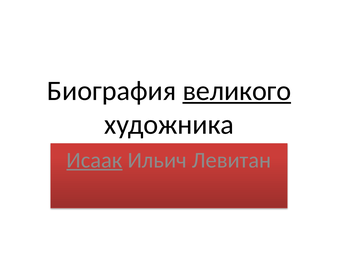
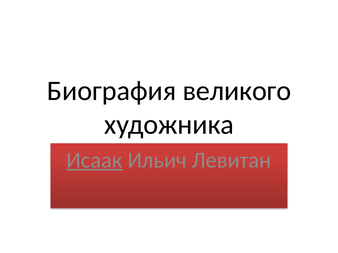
великого underline: present -> none
